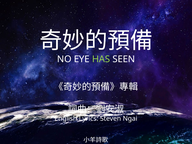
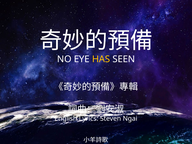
HAS colour: light green -> yellow
